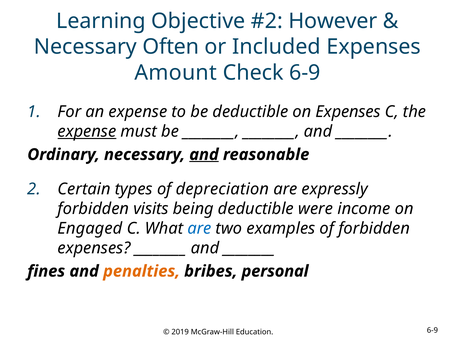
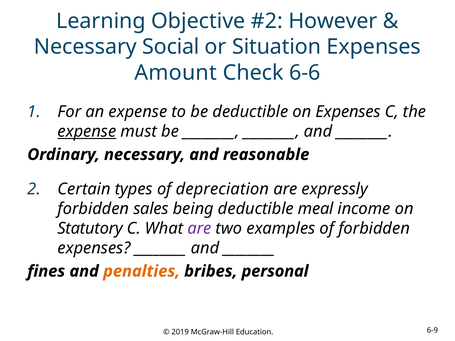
Often: Often -> Social
Included: Included -> Situation
Check 6-9: 6-9 -> 6-6
and at (204, 155) underline: present -> none
visits: visits -> sales
were: were -> meal
Engaged: Engaged -> Statutory
are at (200, 229) colour: blue -> purple
